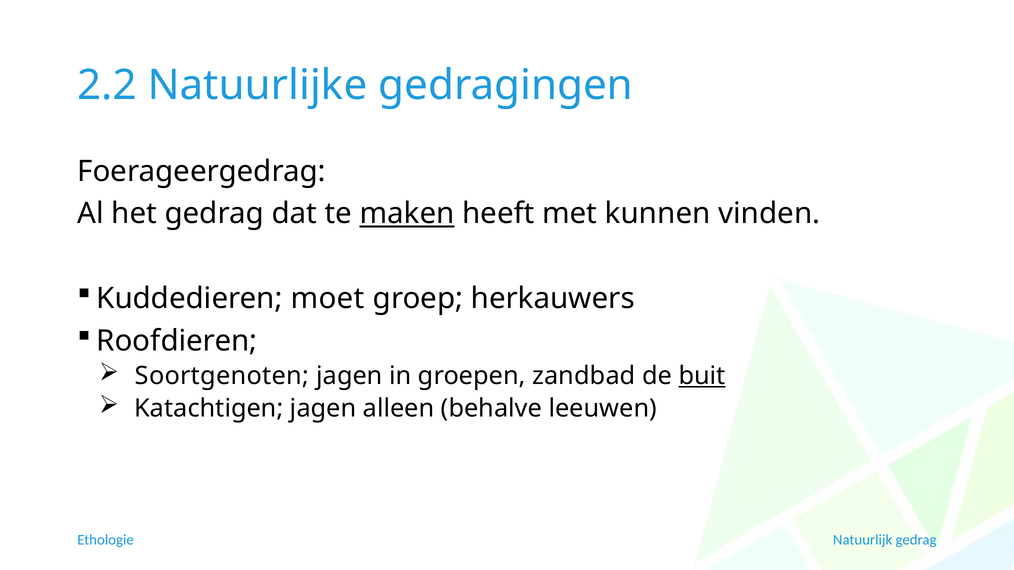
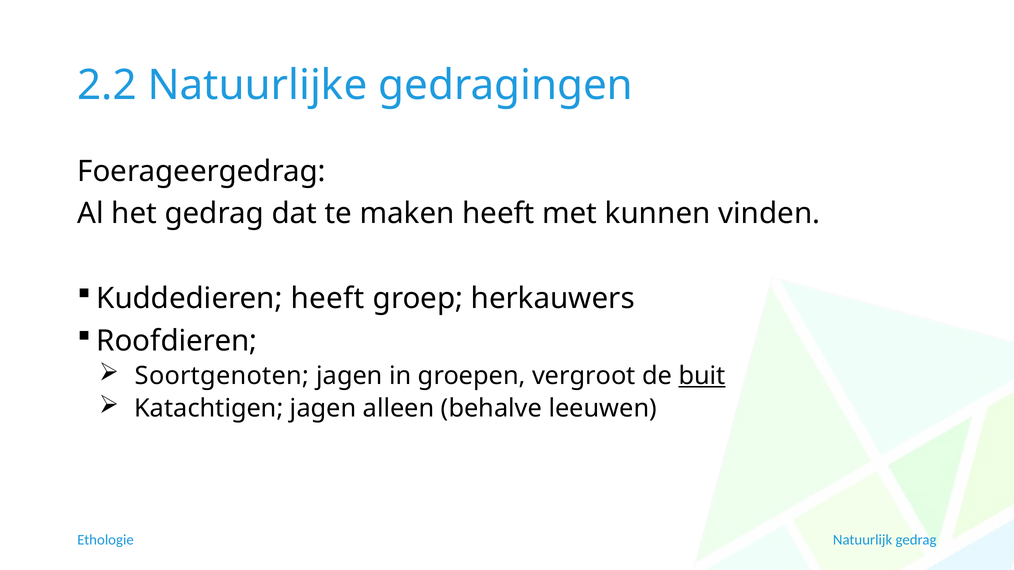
maken underline: present -> none
Kuddedieren moet: moet -> heeft
zandbad: zandbad -> vergroot
